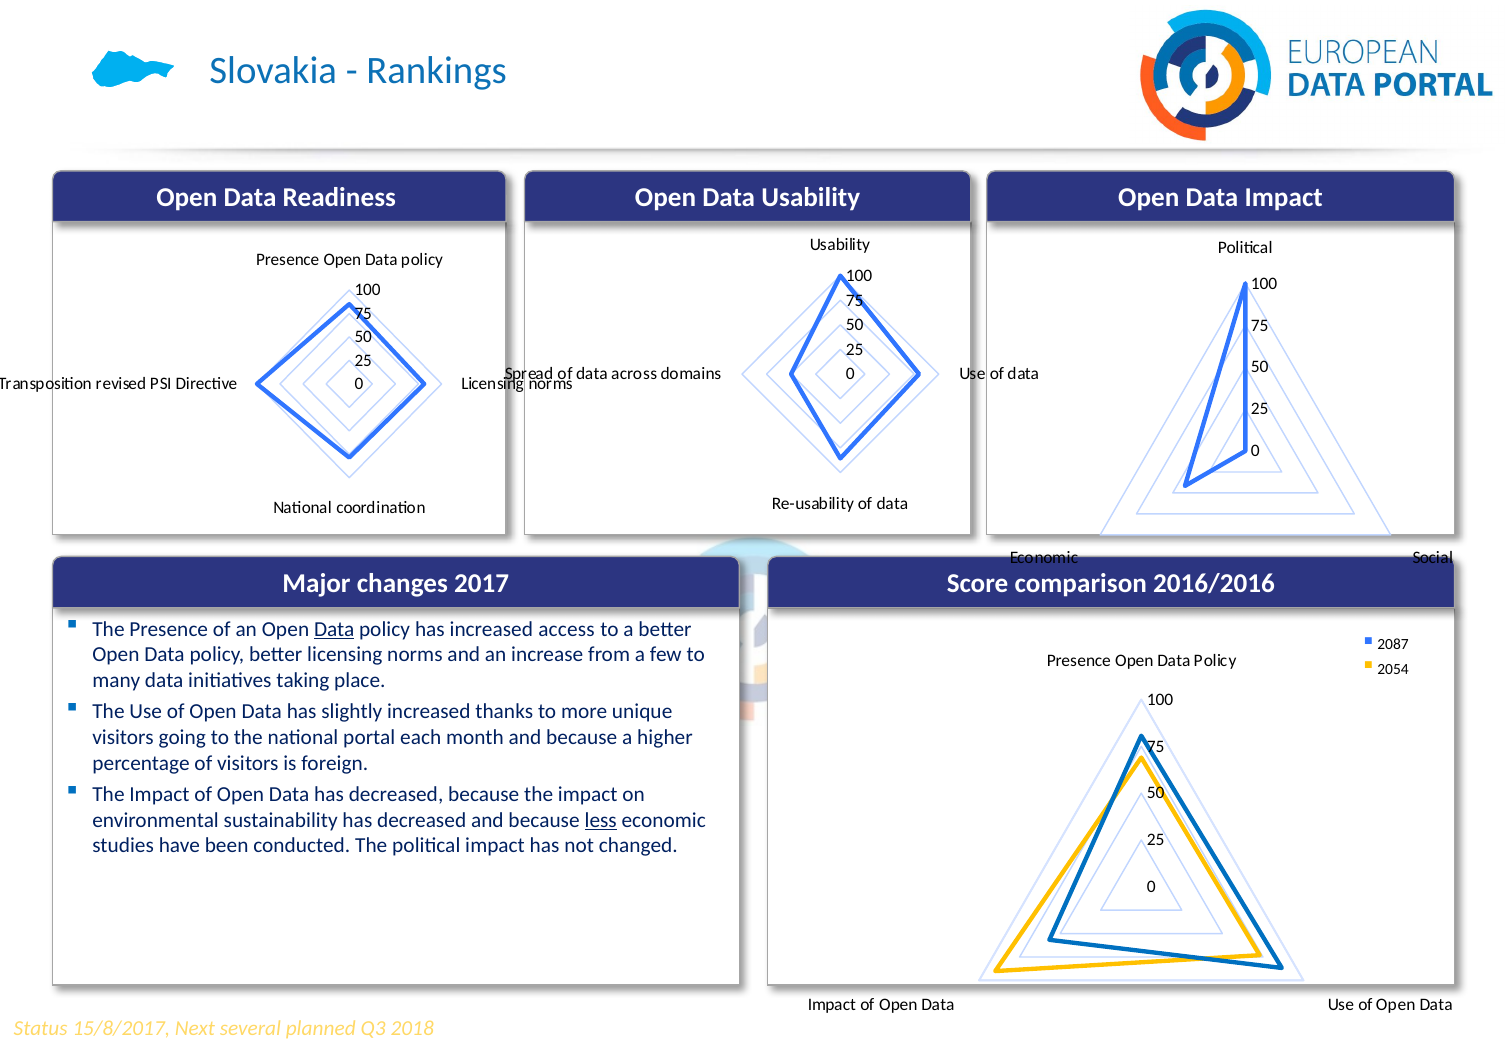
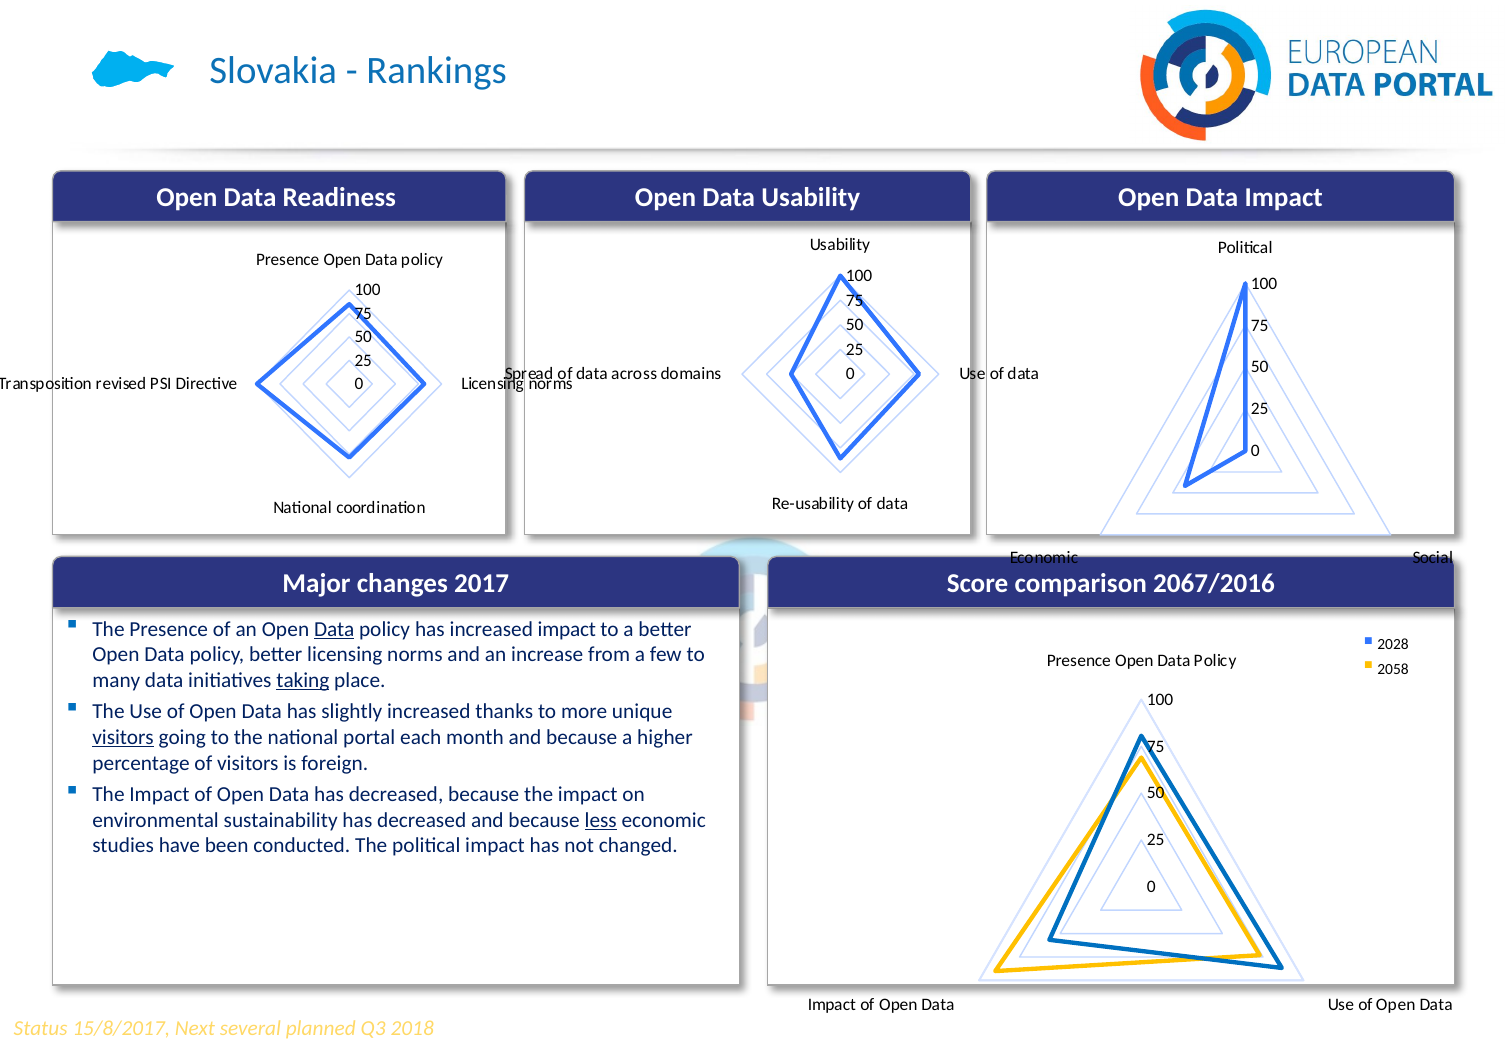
2016/2016: 2016/2016 -> 2067/2016
increased access: access -> impact
2087: 2087 -> 2028
2054: 2054 -> 2058
taking underline: none -> present
visitors at (123, 737) underline: none -> present
